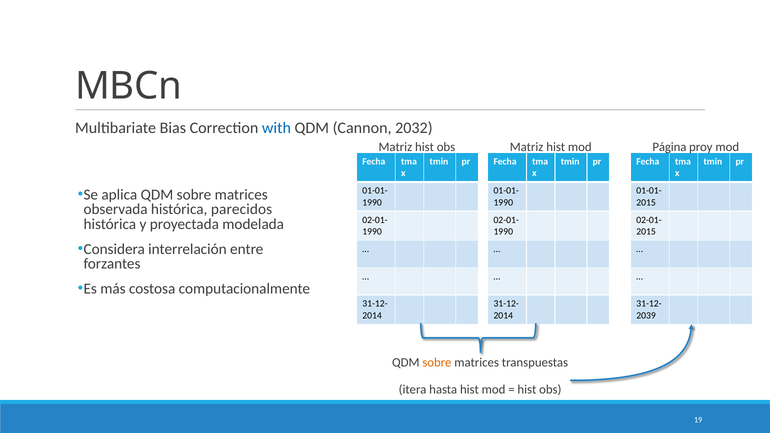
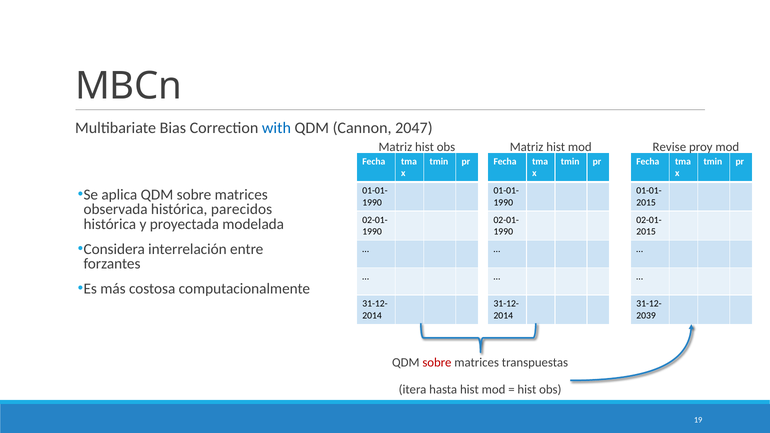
2032: 2032 -> 2047
Página: Página -> Revise
sobre at (437, 363) colour: orange -> red
